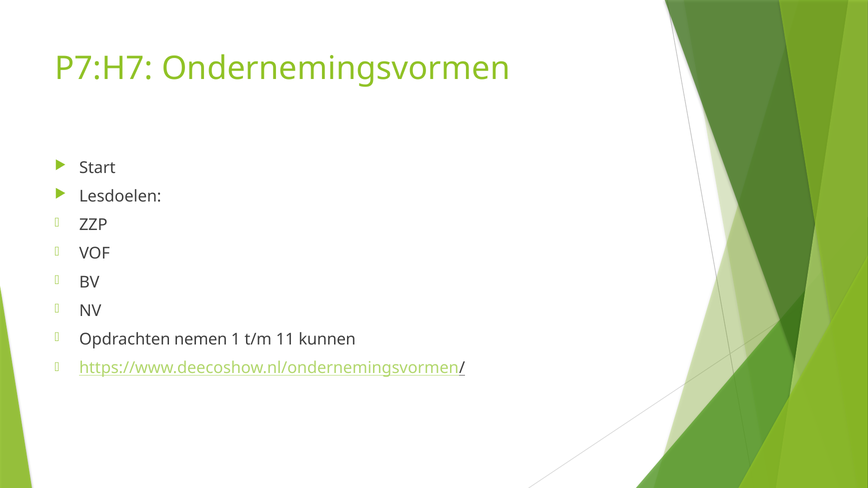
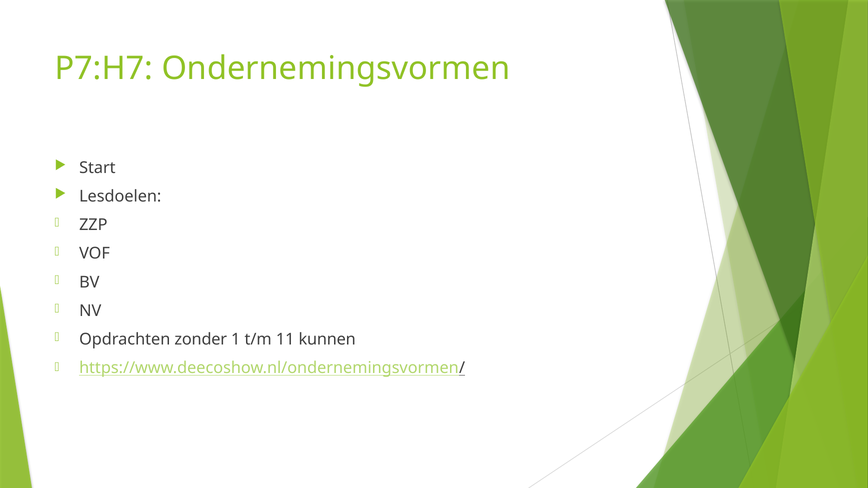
nemen: nemen -> zonder
